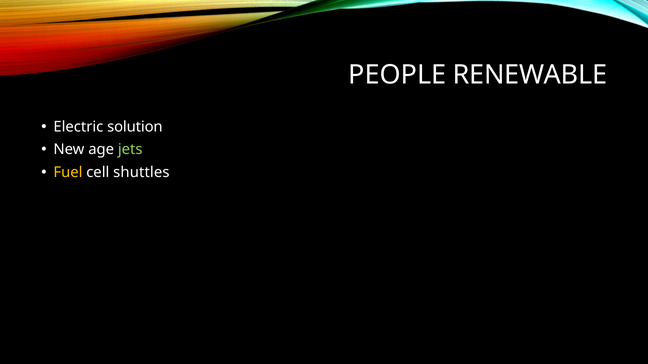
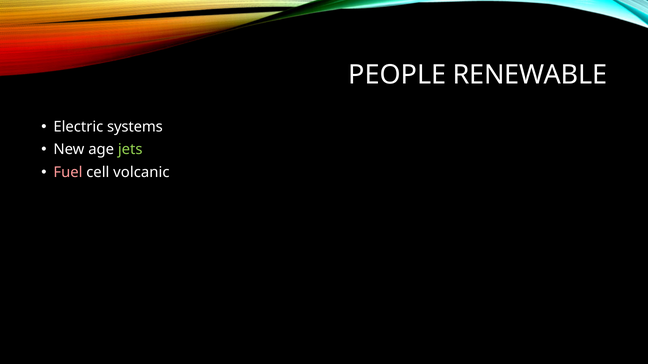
solution: solution -> systems
Fuel colour: yellow -> pink
shuttles: shuttles -> volcanic
